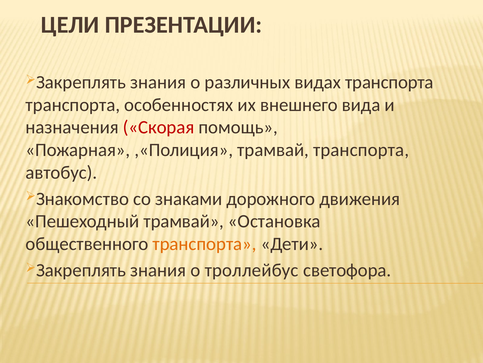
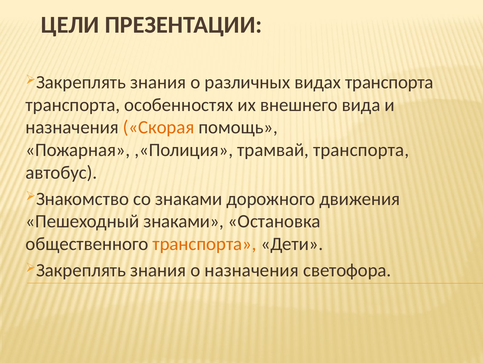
Скорая colour: red -> orange
Пешеходный трамвай: трамвай -> знаками
о троллейбус: троллейбус -> назначения
